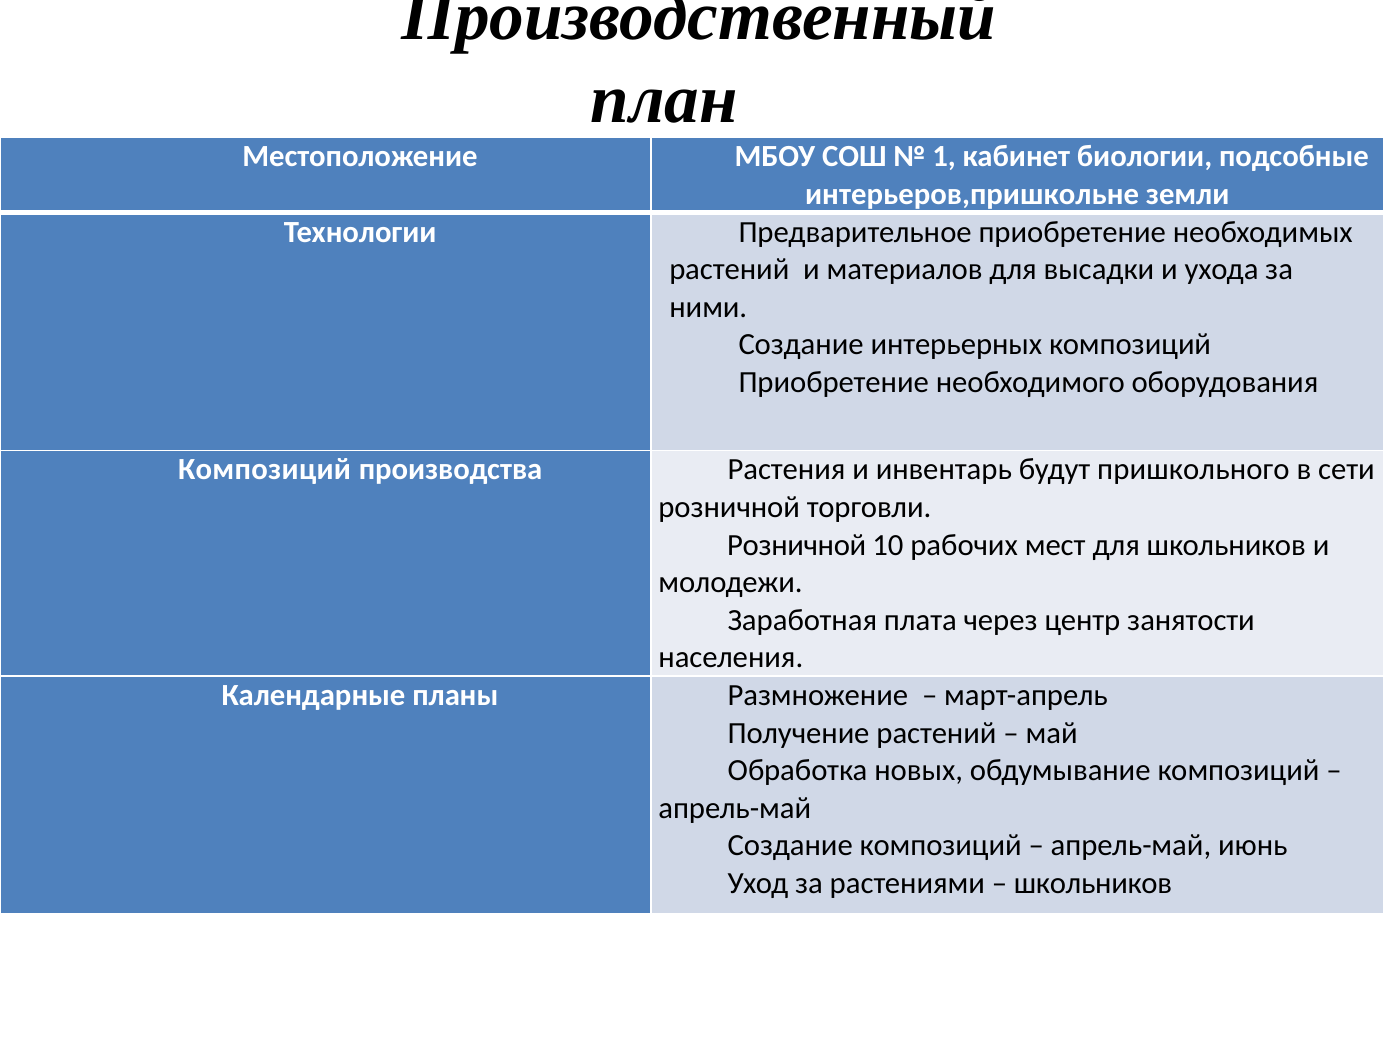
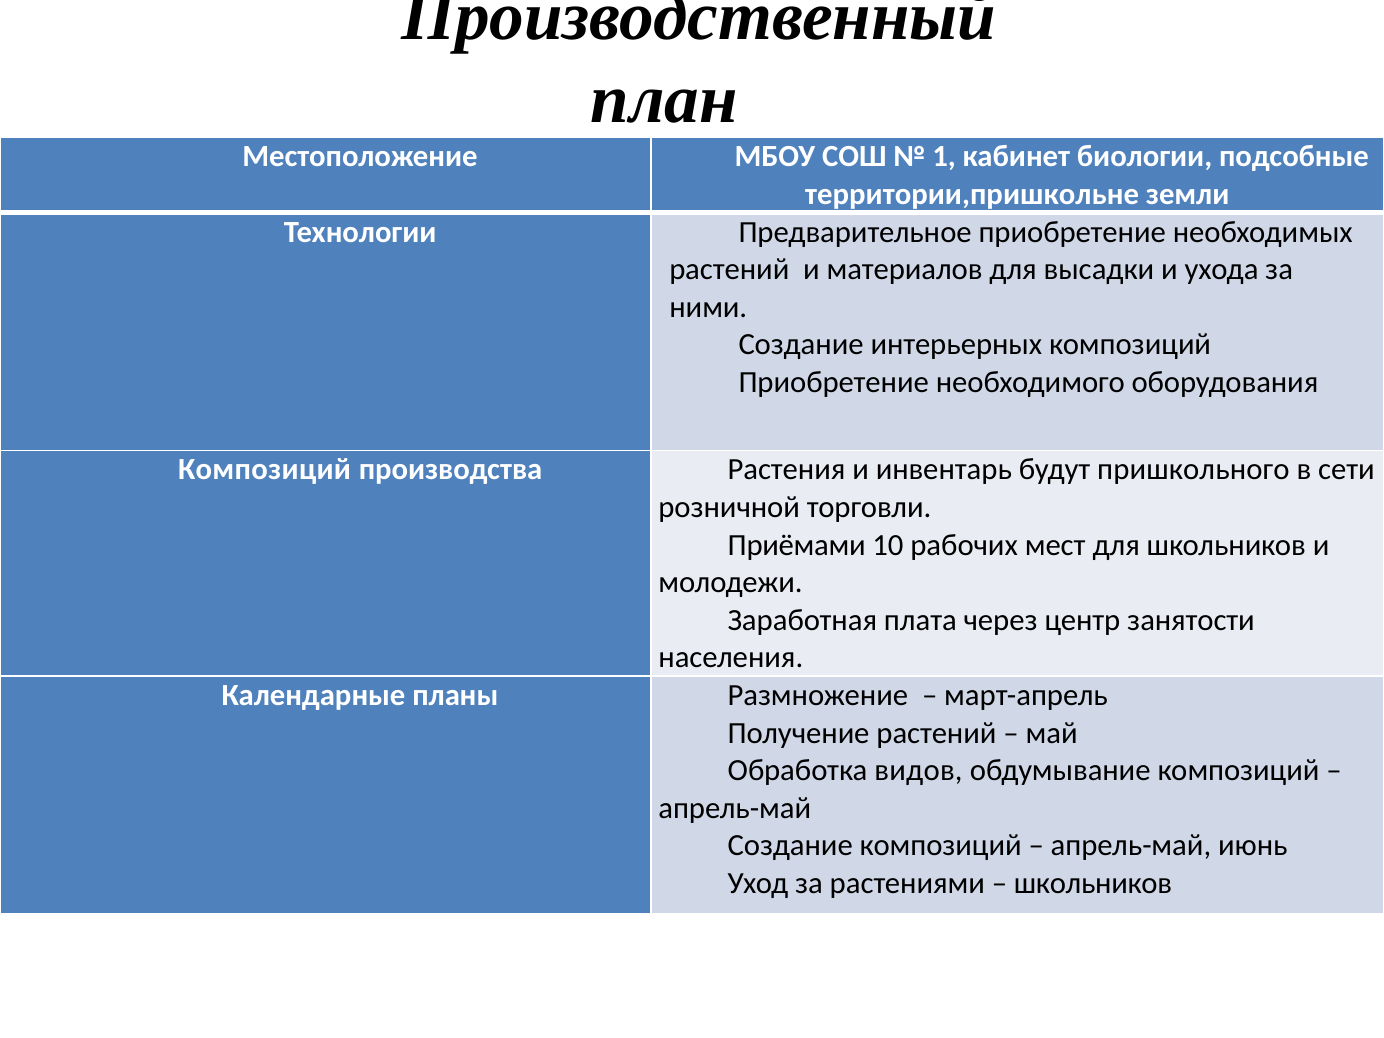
интерьеров,пришкольне: интерьеров,пришкольне -> территории,пришкольне
Розничной at (797, 545): Розничной -> Приёмами
новых: новых -> видов
